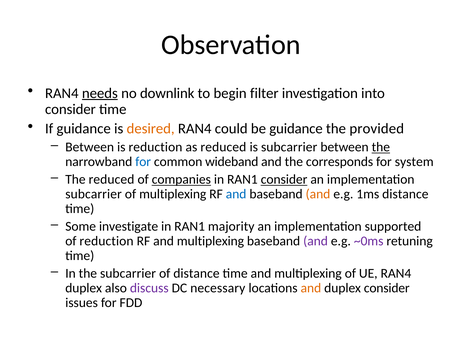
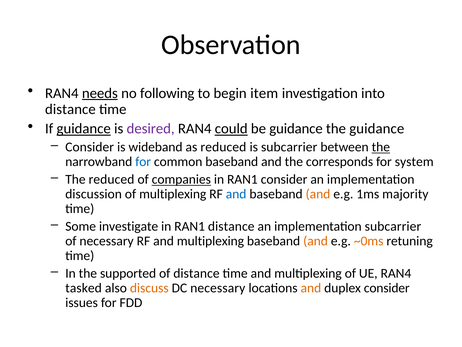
downlink: downlink -> following
filter: filter -> item
consider at (70, 109): consider -> distance
guidance at (84, 129) underline: none -> present
desired colour: orange -> purple
could underline: none -> present
the provided: provided -> guidance
Between at (90, 147): Between -> Consider
is reduction: reduction -> wideband
common wideband: wideband -> baseband
consider at (284, 179) underline: present -> none
subcarrier at (94, 194): subcarrier -> discussion
1ms distance: distance -> majority
RAN1 majority: majority -> distance
implementation supported: supported -> subcarrier
of reduction: reduction -> necessary
and at (316, 241) colour: purple -> orange
~0ms colour: purple -> orange
the subcarrier: subcarrier -> supported
duplex at (84, 288): duplex -> tasked
discuss colour: purple -> orange
